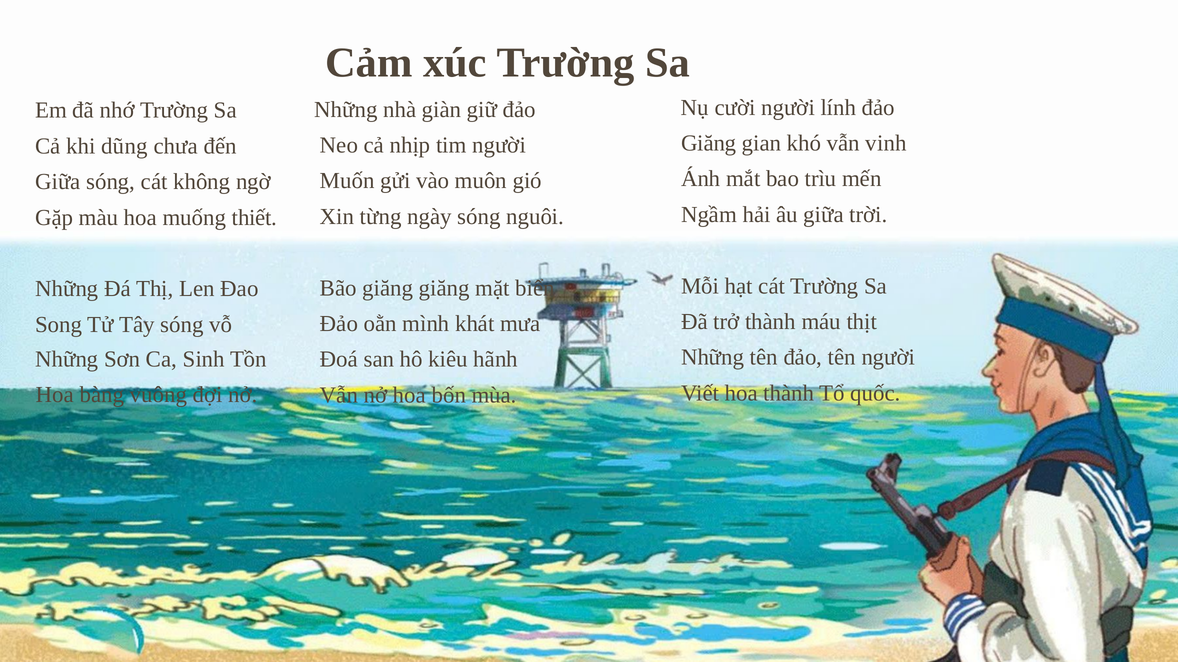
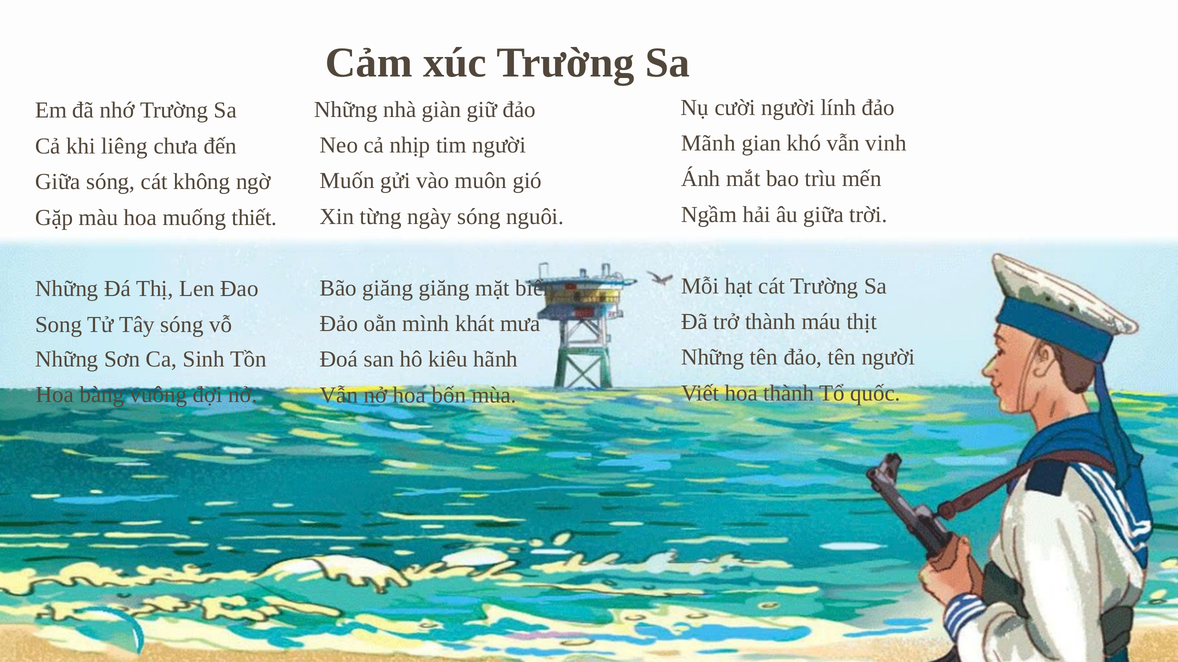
Giăng at (709, 143): Giăng -> Mãnh
dũng: dũng -> liêng
